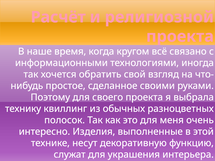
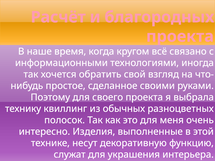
религиозной: религиозной -> благородных
